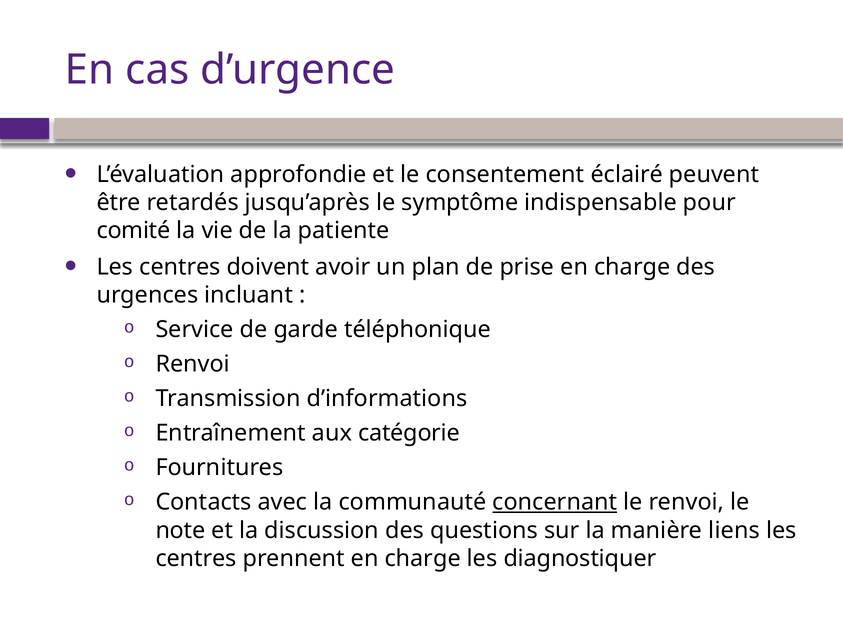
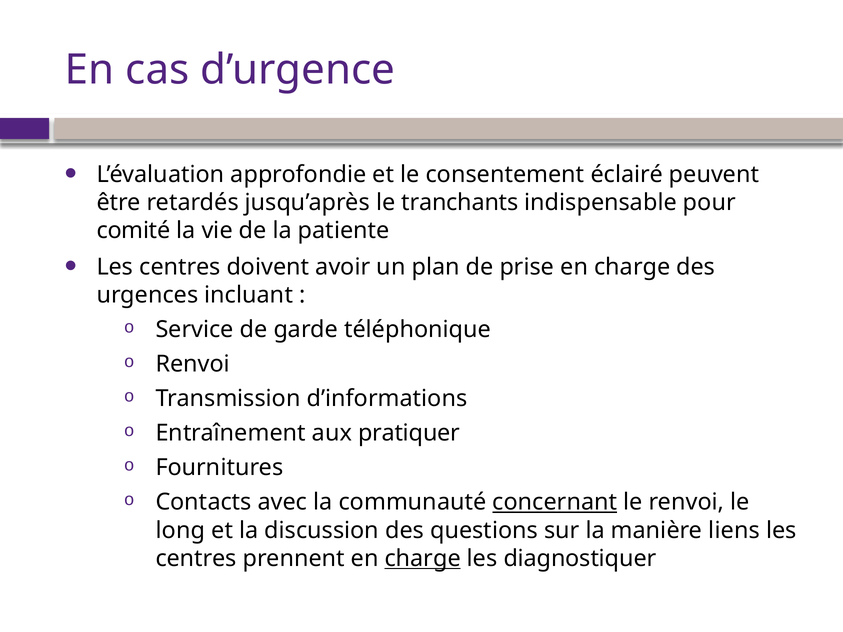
symptôme: symptôme -> tranchants
catégorie: catégorie -> pratiquer
note: note -> long
charge at (423, 559) underline: none -> present
